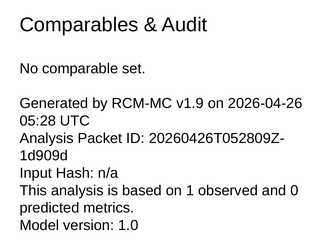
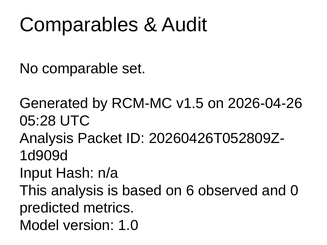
v1.9: v1.9 -> v1.5
1: 1 -> 6
